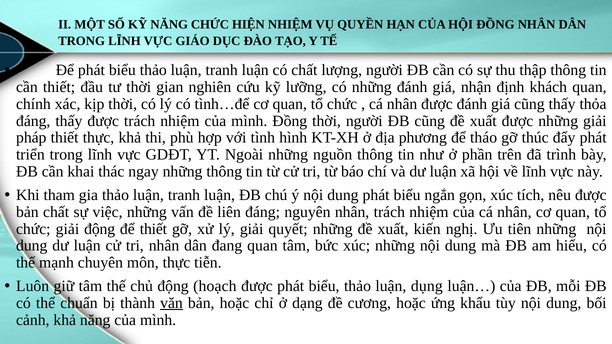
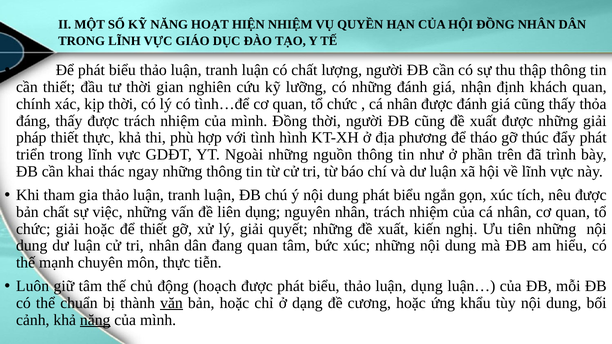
NĂNG CHỨC: CHỨC -> HOẠT
liên đáng: đáng -> dụng
giải động: động -> hoặc
năng at (95, 320) underline: none -> present
